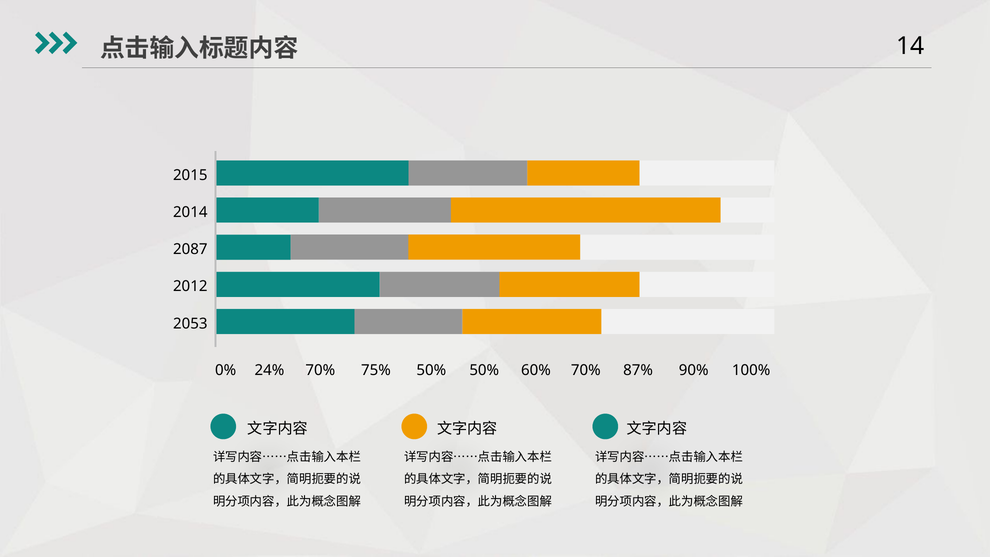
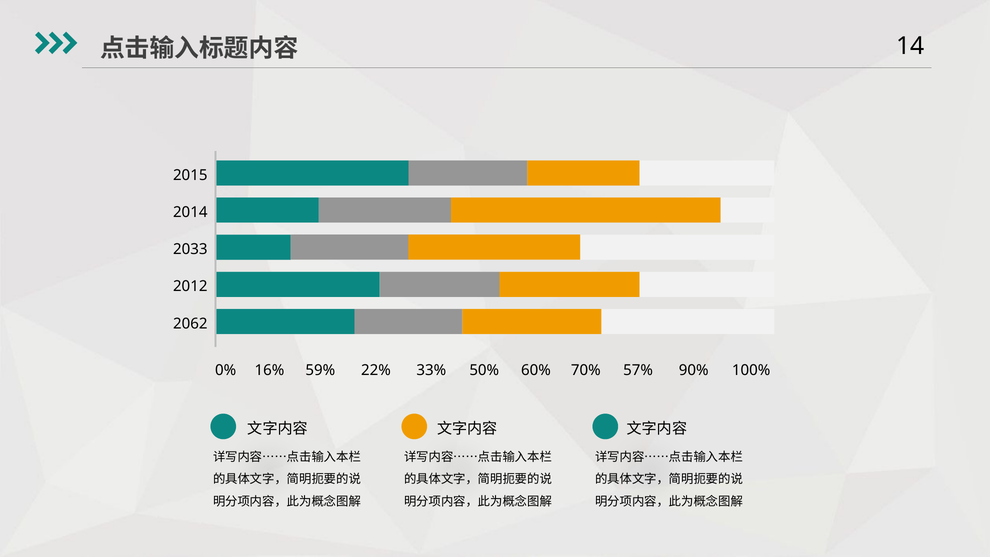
2087: 2087 -> 2033
2053: 2053 -> 2062
24%: 24% -> 16%
70% at (320, 370): 70% -> 59%
75%: 75% -> 22%
50% at (431, 370): 50% -> 33%
87%: 87% -> 57%
